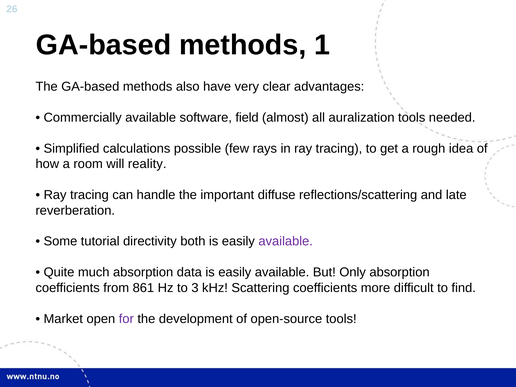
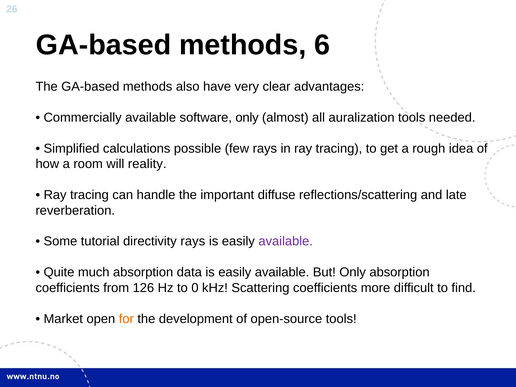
1: 1 -> 6
software field: field -> only
directivity both: both -> rays
861: 861 -> 126
3: 3 -> 0
for colour: purple -> orange
